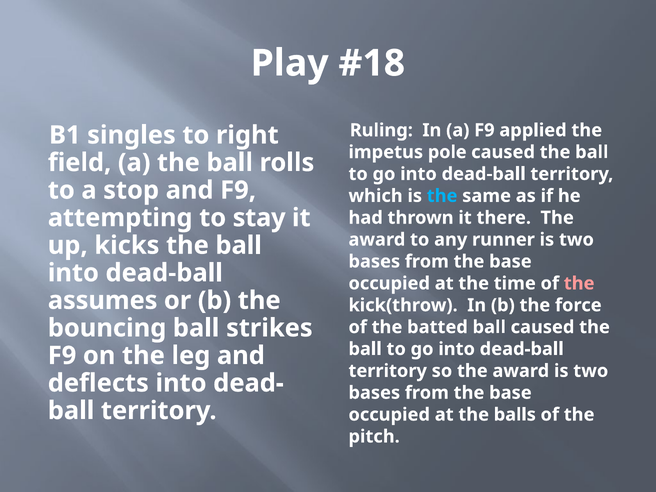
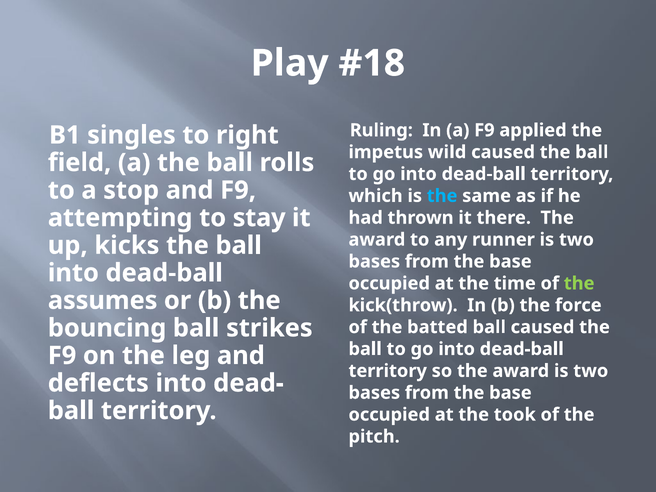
pole: pole -> wild
the at (579, 283) colour: pink -> light green
balls: balls -> took
